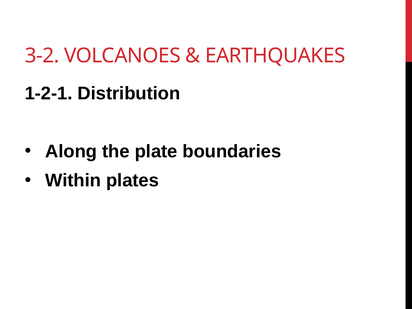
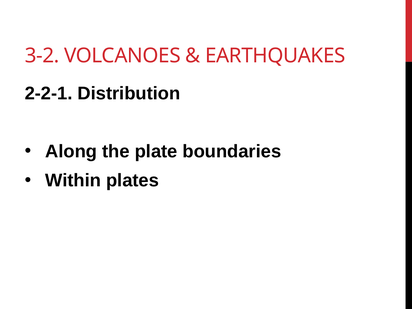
1-2-1: 1-2-1 -> 2-2-1
